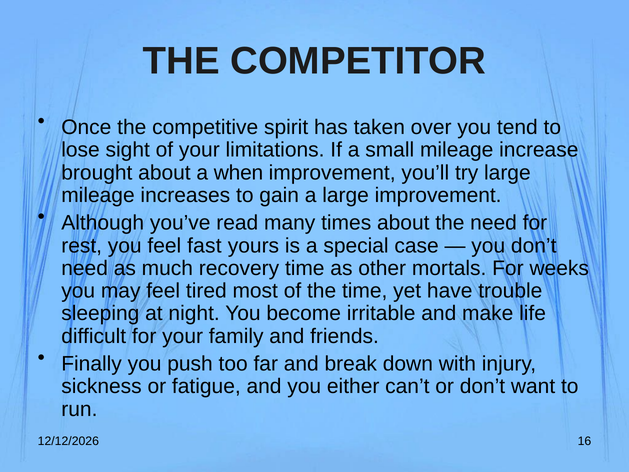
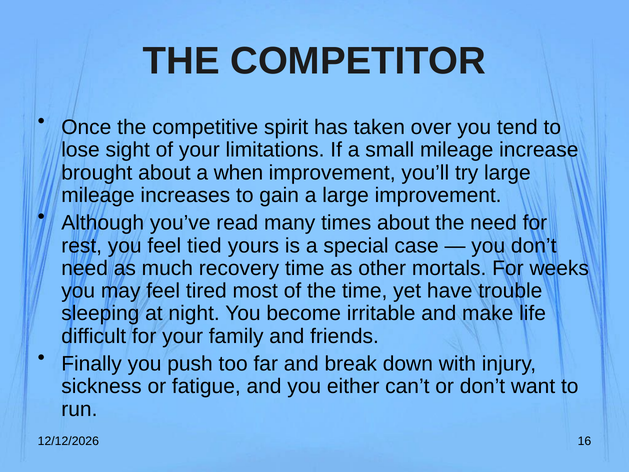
fast: fast -> tied
